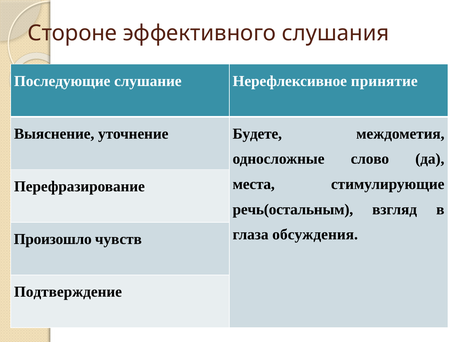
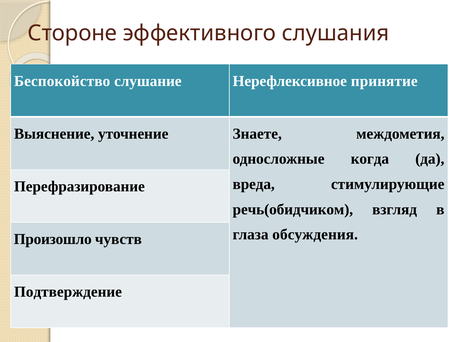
Последующие: Последующие -> Беспокойство
Будете: Будете -> Знаете
слово: слово -> когда
места: места -> вреда
речь(остальным: речь(остальным -> речь(обидчиком
